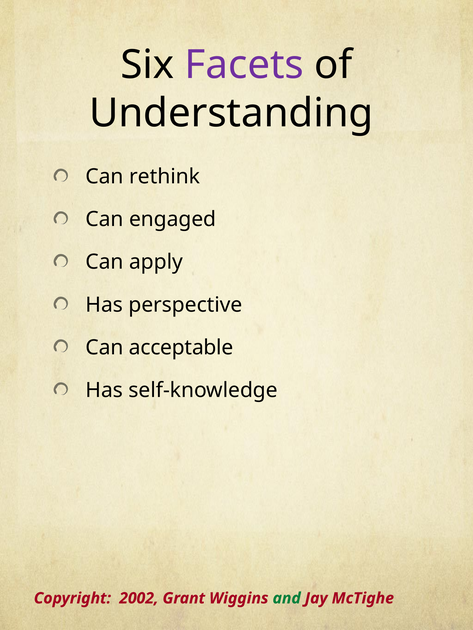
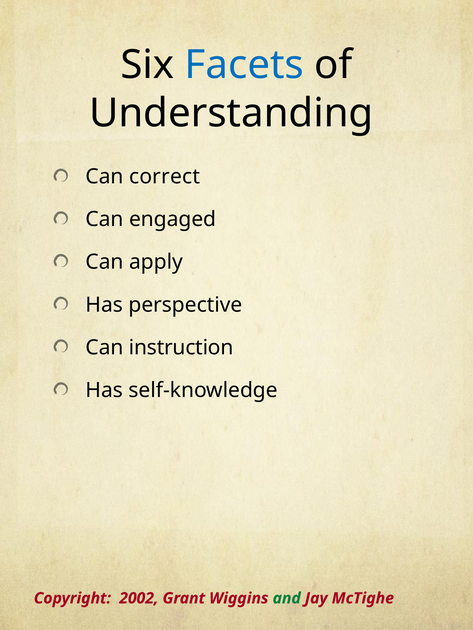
Facets colour: purple -> blue
rethink: rethink -> correct
acceptable: acceptable -> instruction
